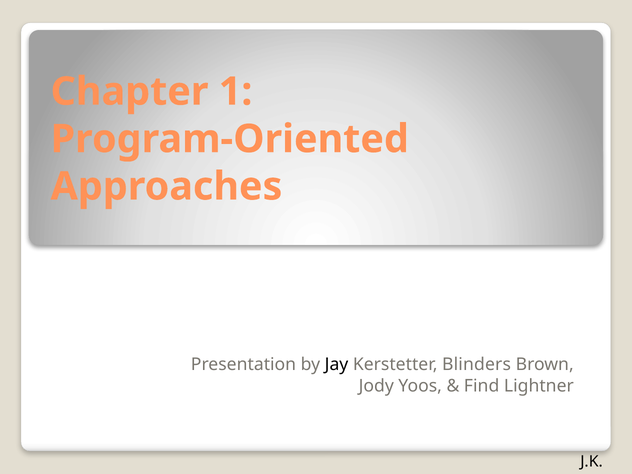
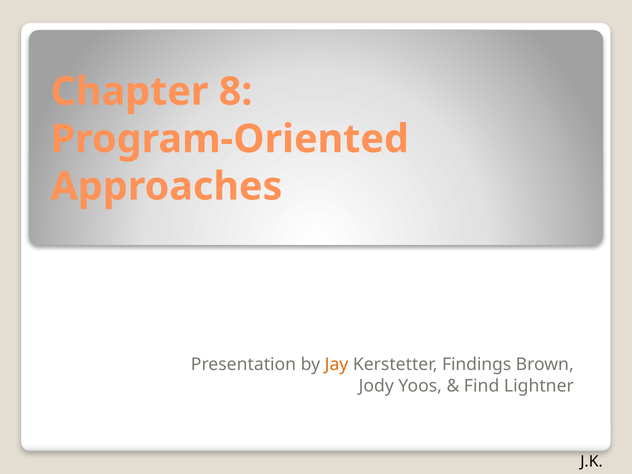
1: 1 -> 8
Jay colour: black -> orange
Blinders: Blinders -> Findings
